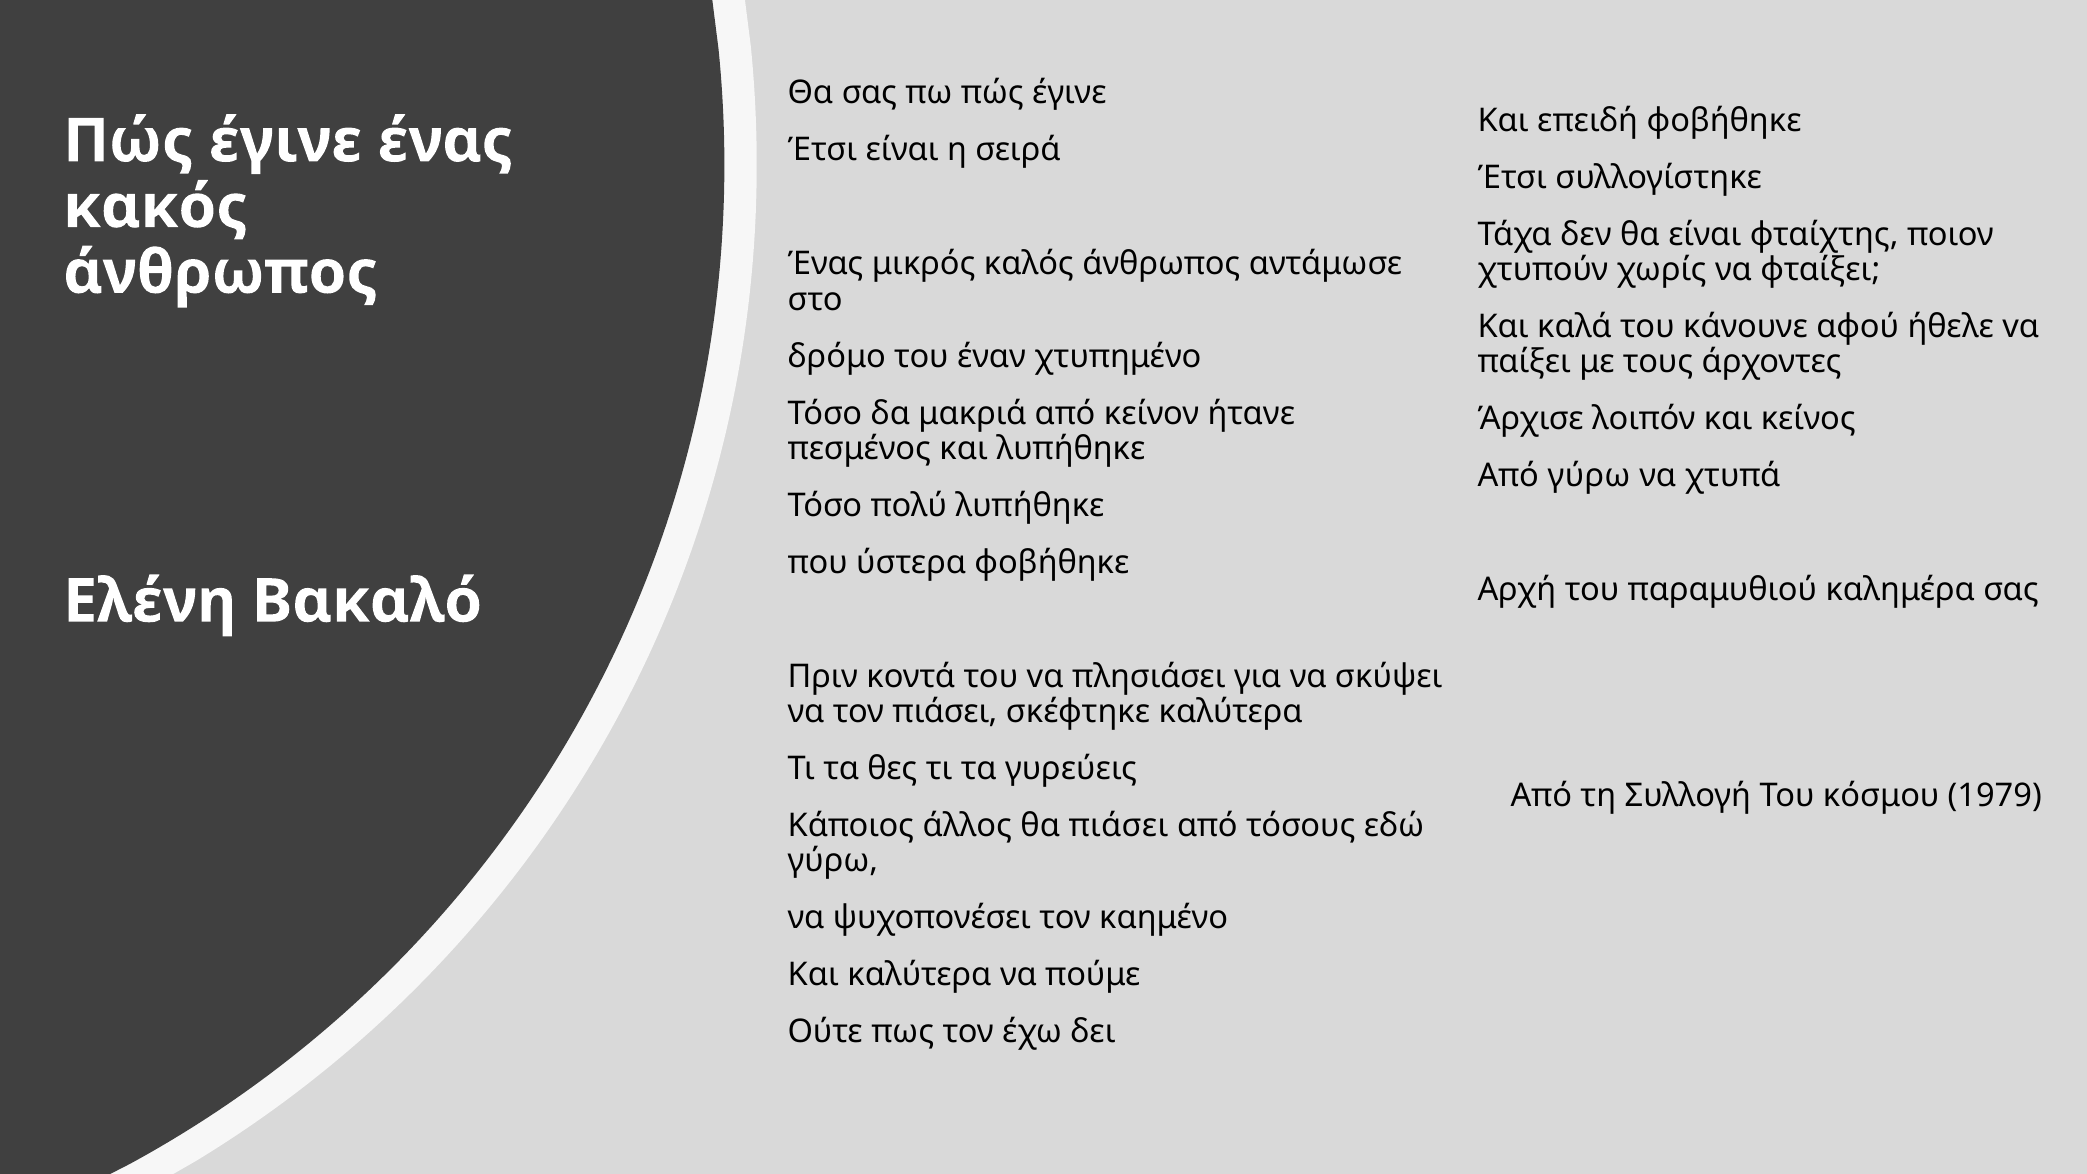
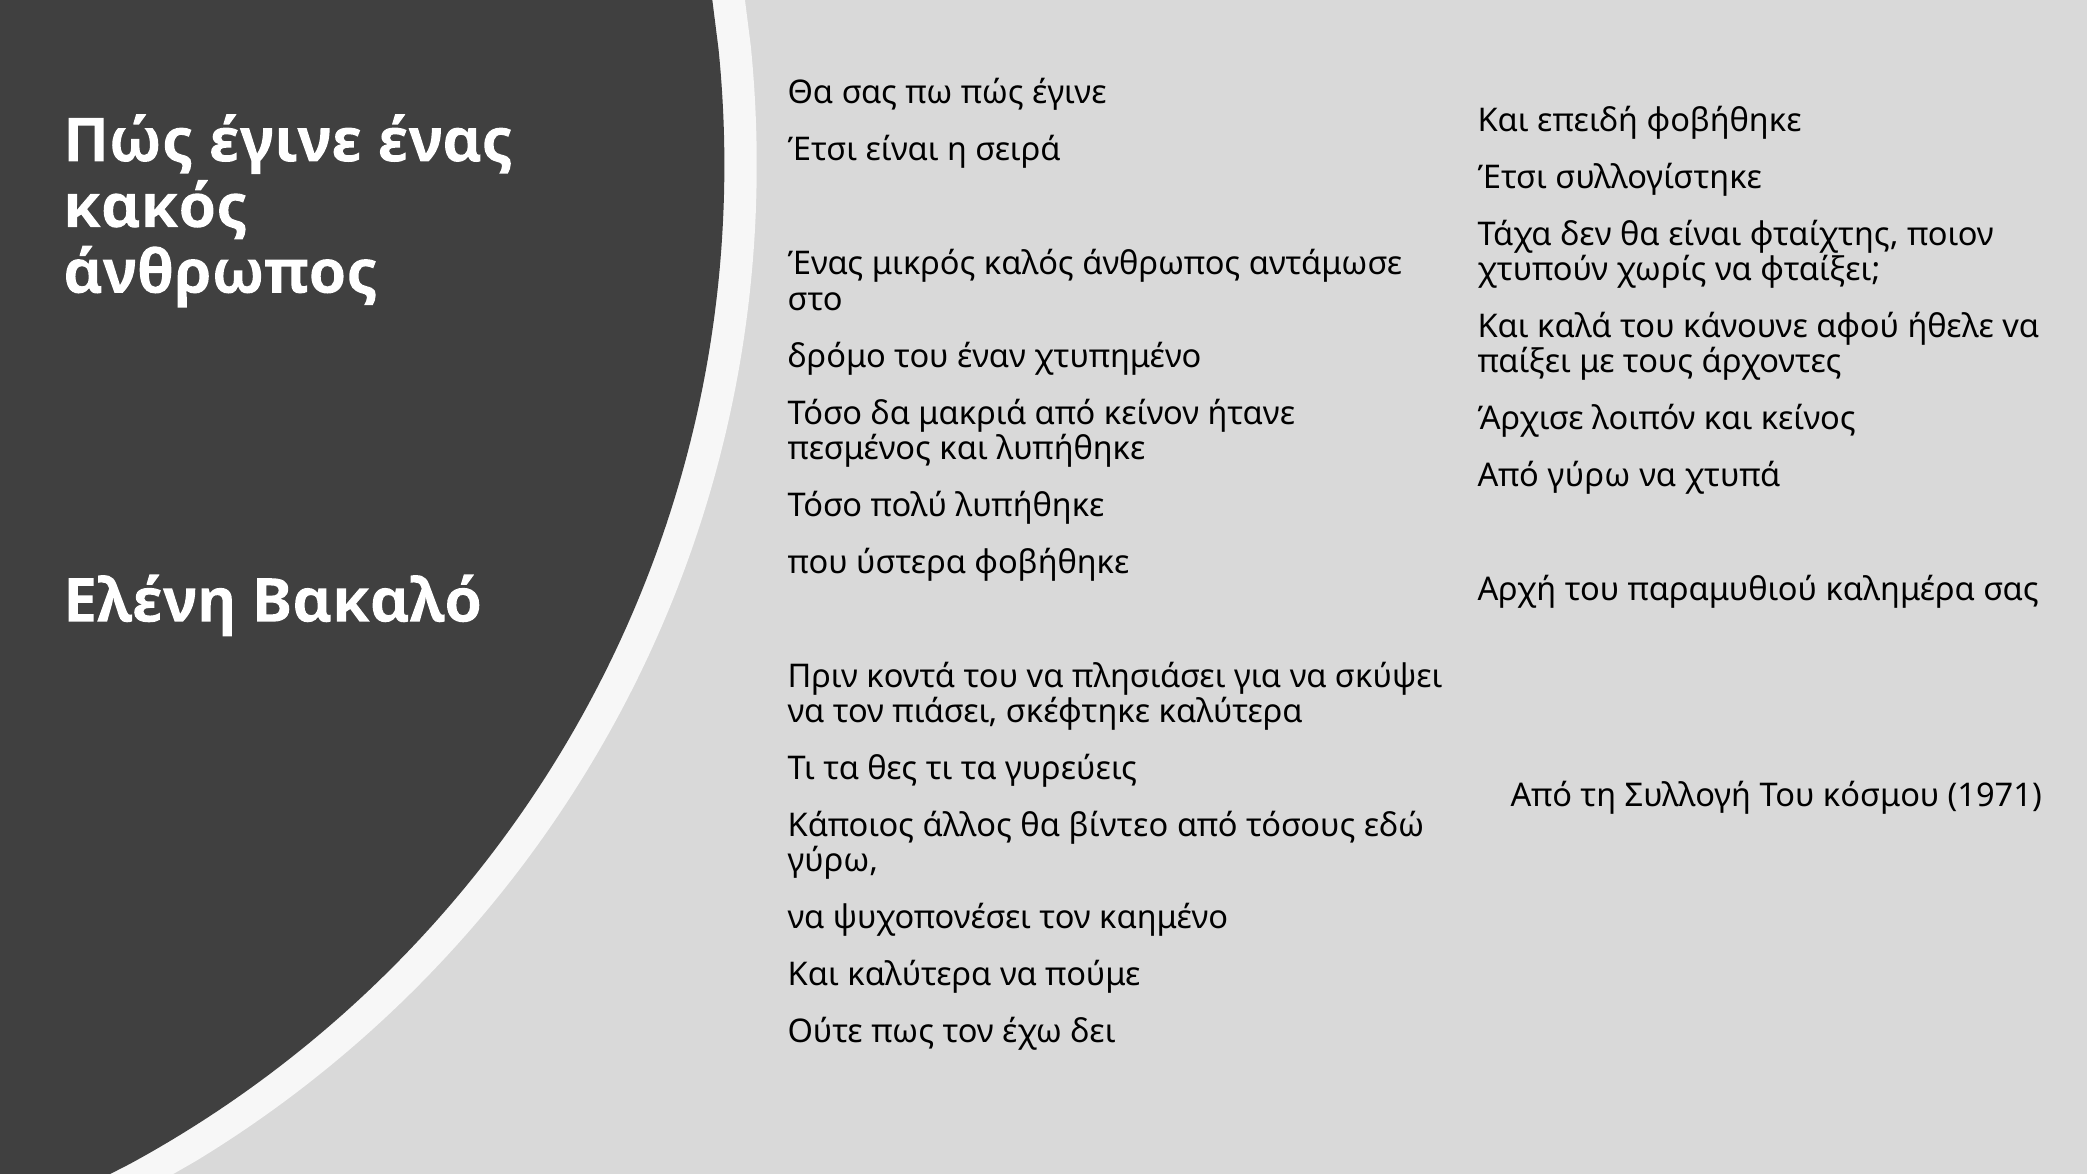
1979: 1979 -> 1971
θα πιάσει: πιάσει -> βίντεο
